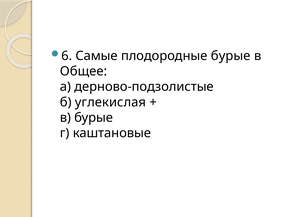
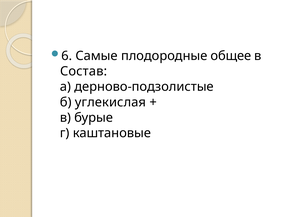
плодородные бурые: бурые -> общее
Общее: Общее -> Состав
